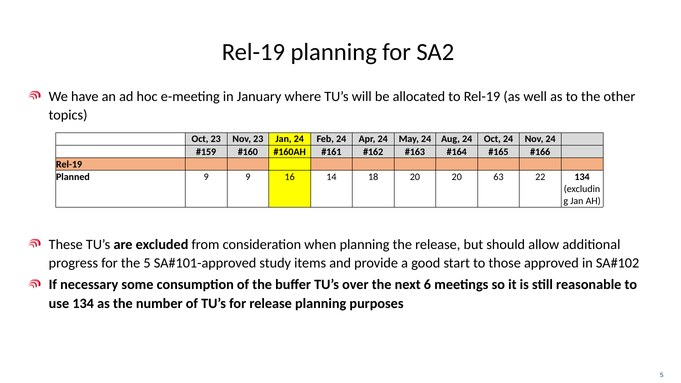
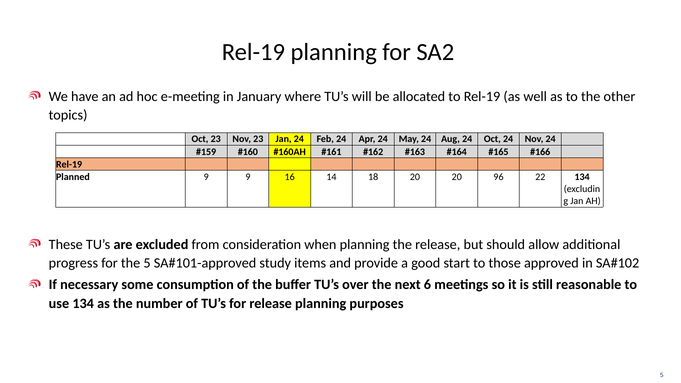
63: 63 -> 96
